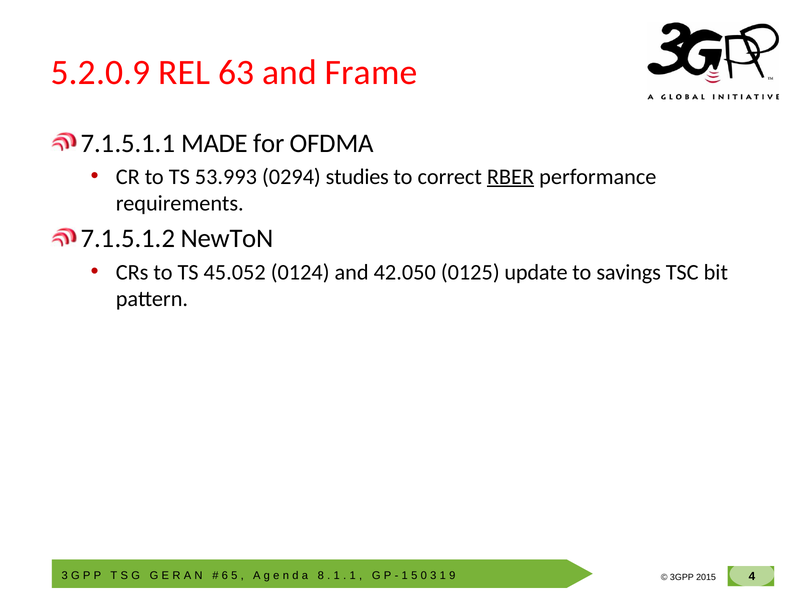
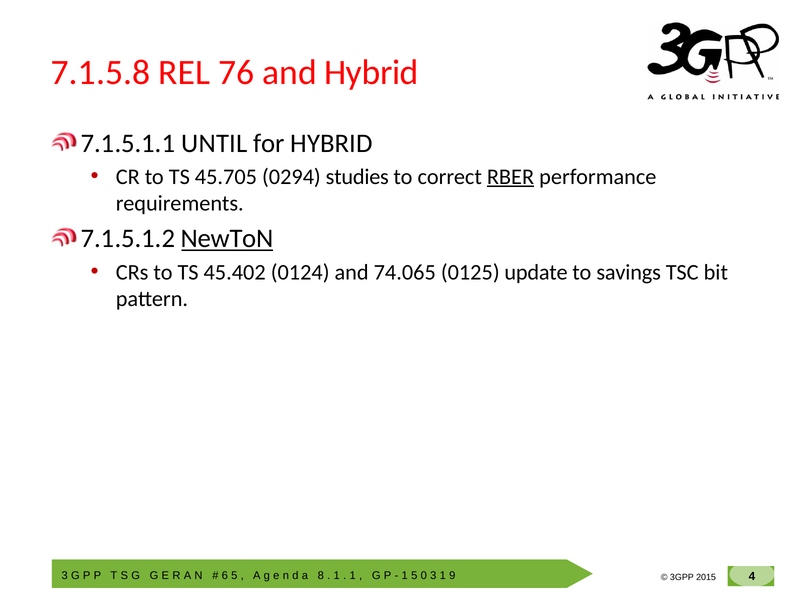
5.2.0.9: 5.2.0.9 -> 7.1.5.8
63: 63 -> 76
and Frame: Frame -> Hybrid
MADE: MADE -> UNTIL
for OFDMA: OFDMA -> HYBRID
53.993: 53.993 -> 45.705
NewToN underline: none -> present
45.052: 45.052 -> 45.402
42.050: 42.050 -> 74.065
